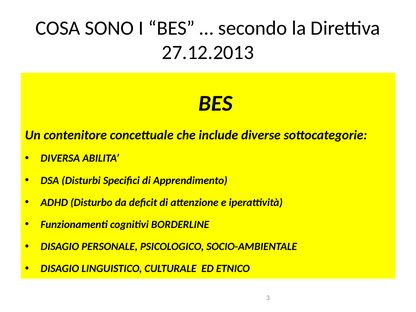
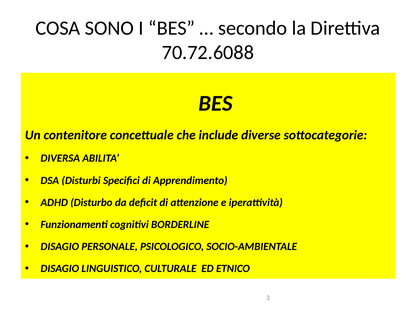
27.12.2013: 27.12.2013 -> 70.72.6088
